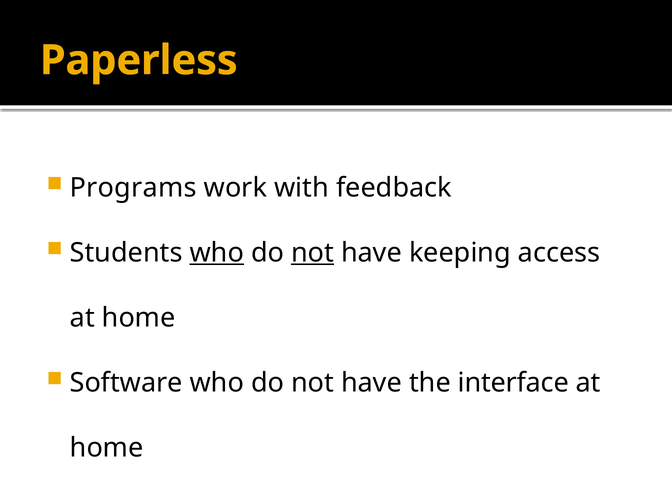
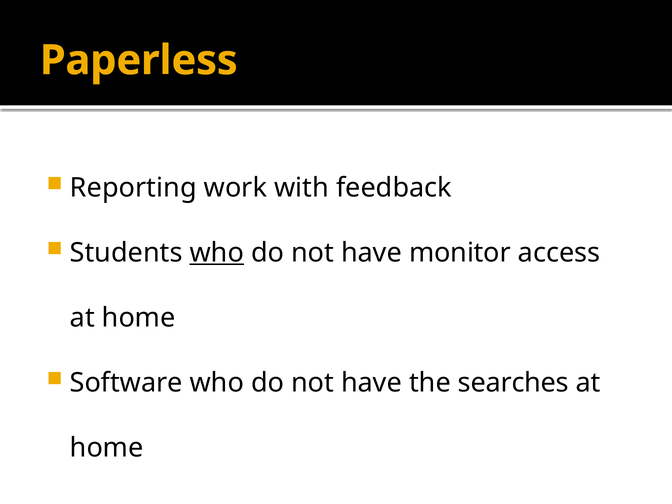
Programs: Programs -> Reporting
not at (313, 253) underline: present -> none
keeping: keeping -> monitor
interface: interface -> searches
